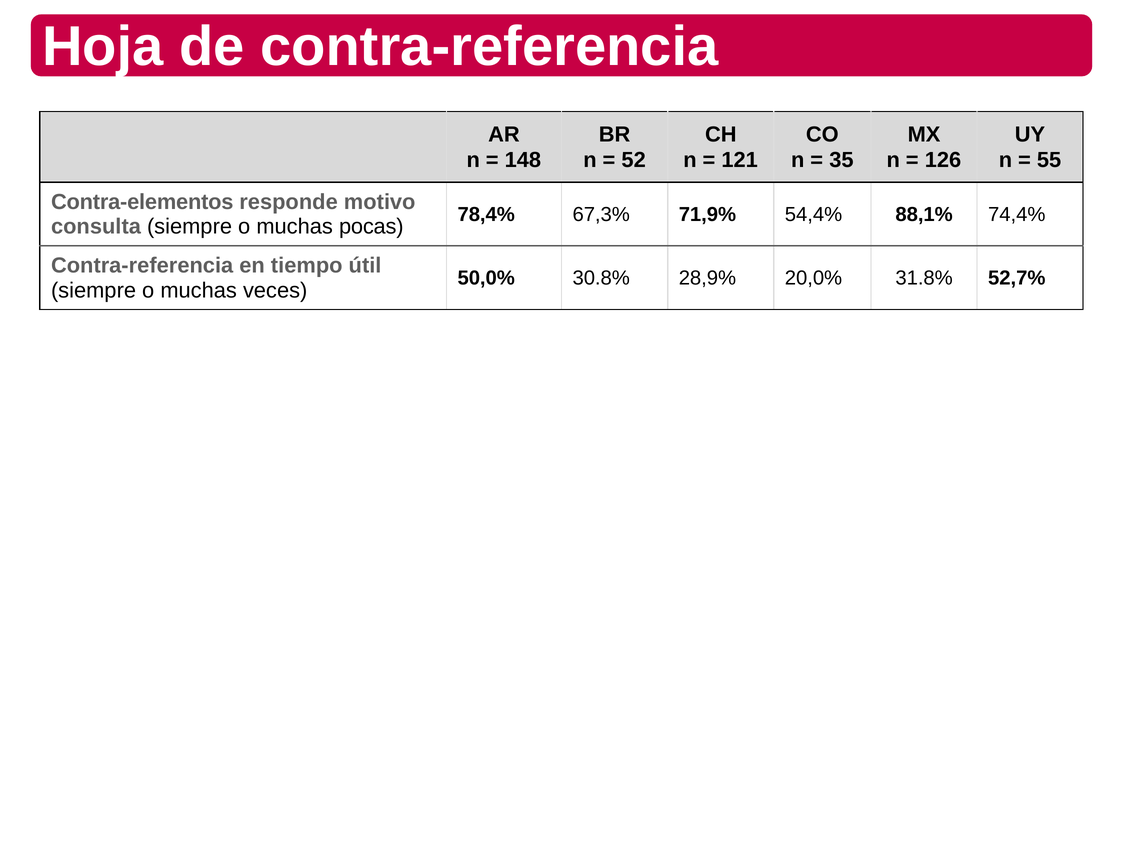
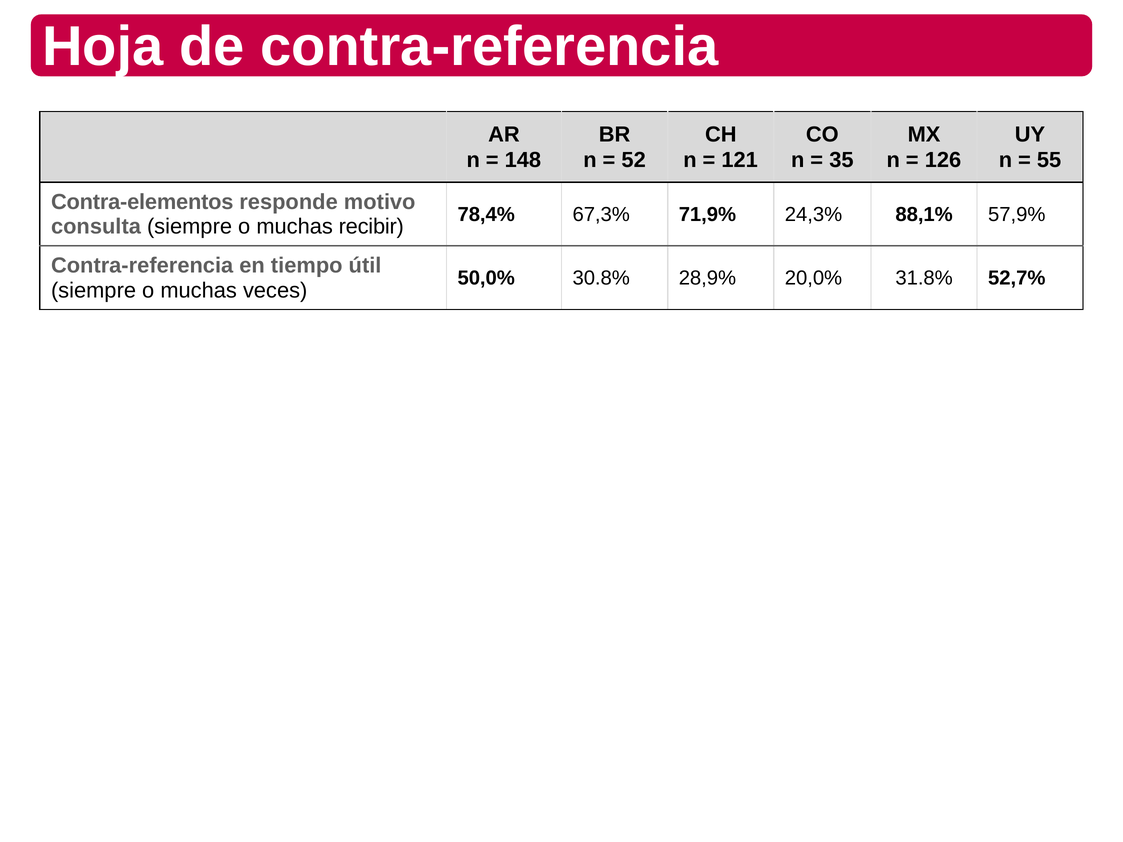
54,4%: 54,4% -> 24,3%
74,4%: 74,4% -> 57,9%
pocas: pocas -> recibir
